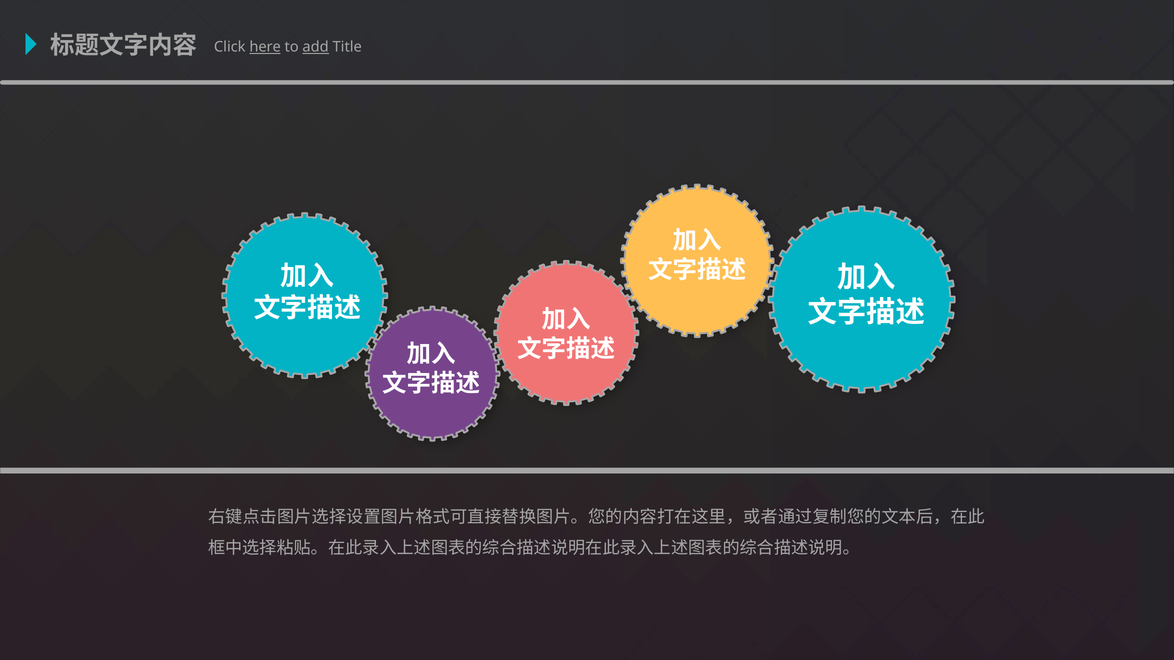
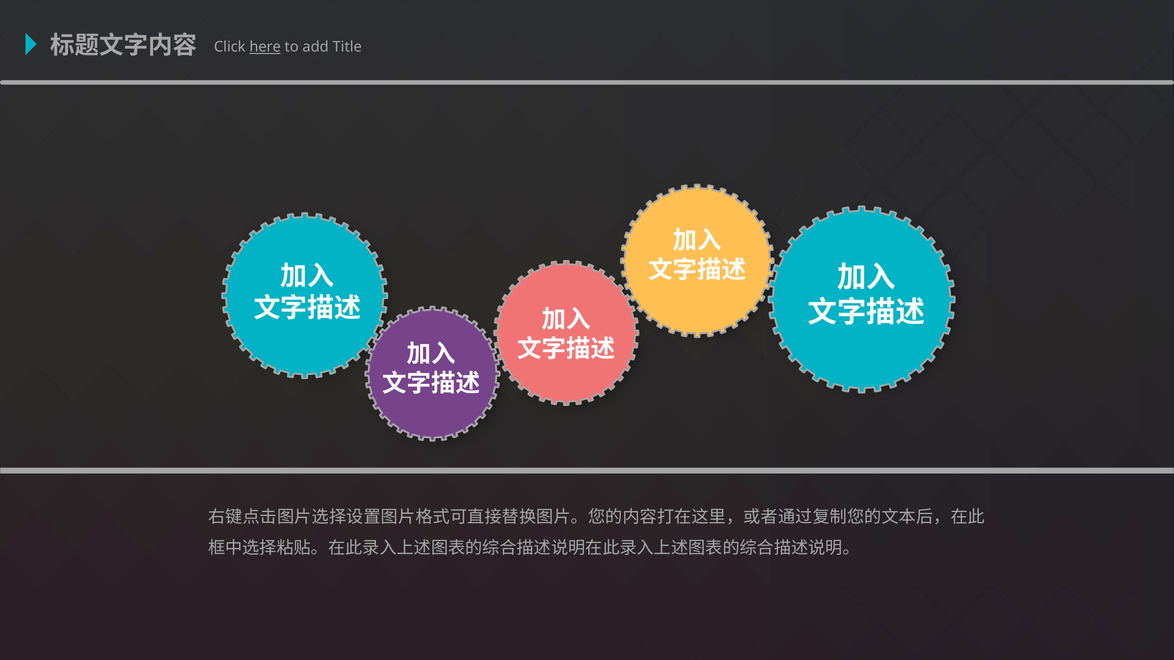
add underline: present -> none
